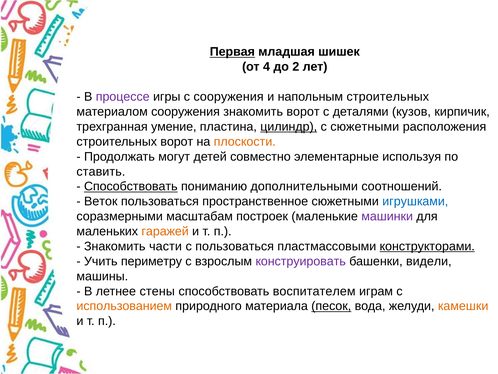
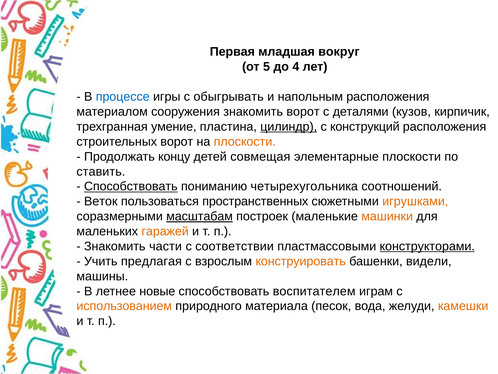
Первая underline: present -> none
шишек: шишек -> вокруг
4: 4 -> 5
2: 2 -> 4
процессе colour: purple -> blue
с сооружения: сооружения -> обыгрывать
напольным строительных: строительных -> расположения
с сюжетными: сюжетными -> конструкций
могут: могут -> концу
совместно: совместно -> совмещая
элементарные используя: используя -> плоскости
дополнительными: дополнительными -> четырехугольника
пространственное: пространственное -> пространственных
игрушками colour: blue -> orange
масштабам underline: none -> present
машинки colour: purple -> orange
с пользоваться: пользоваться -> соответствии
периметру: периметру -> предлагая
конструировать colour: purple -> orange
стены: стены -> новые
песок underline: present -> none
